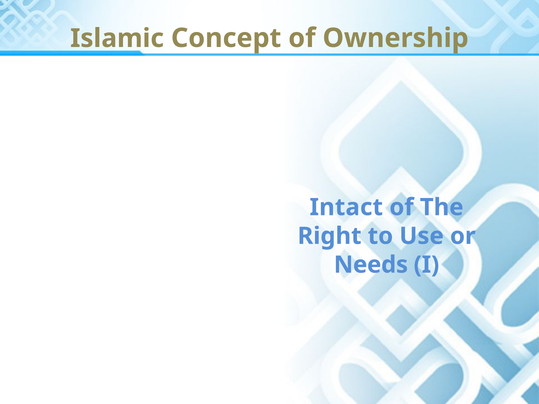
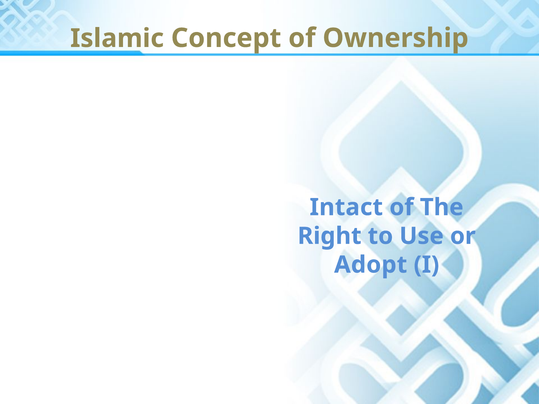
Needs: Needs -> Adopt
